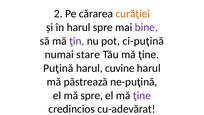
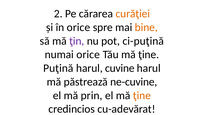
în harul: harul -> orice
bine colour: purple -> orange
numai stare: stare -> orice
ne-puţină: ne-puţină -> ne-cuvine
mă spre: spre -> prin
ţine at (142, 95) colour: purple -> orange
